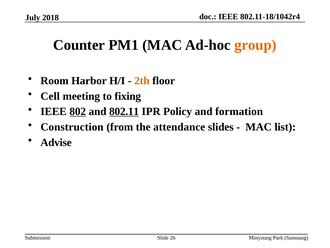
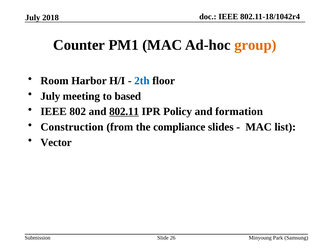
2th colour: orange -> blue
Cell at (50, 96): Cell -> July
fixing: fixing -> based
802 underline: present -> none
attendance: attendance -> compliance
Advise: Advise -> Vector
